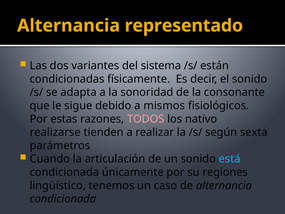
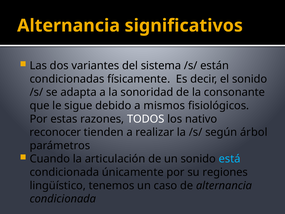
representado: representado -> significativos
TODOS colour: pink -> white
realizarse: realizarse -> reconocer
sexta: sexta -> árbol
